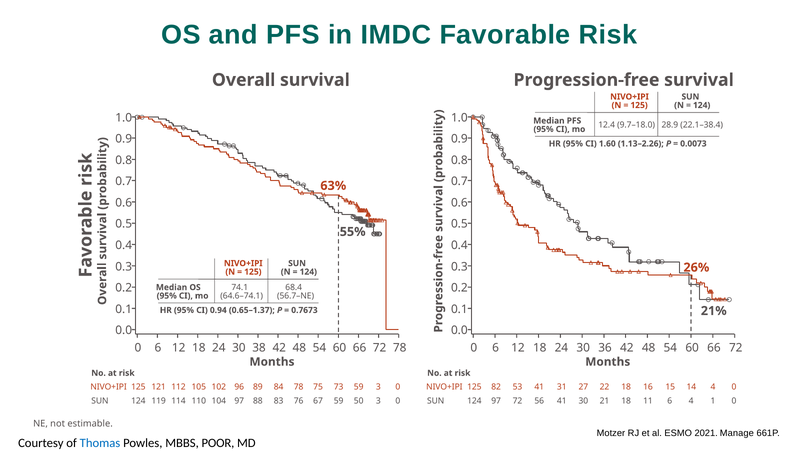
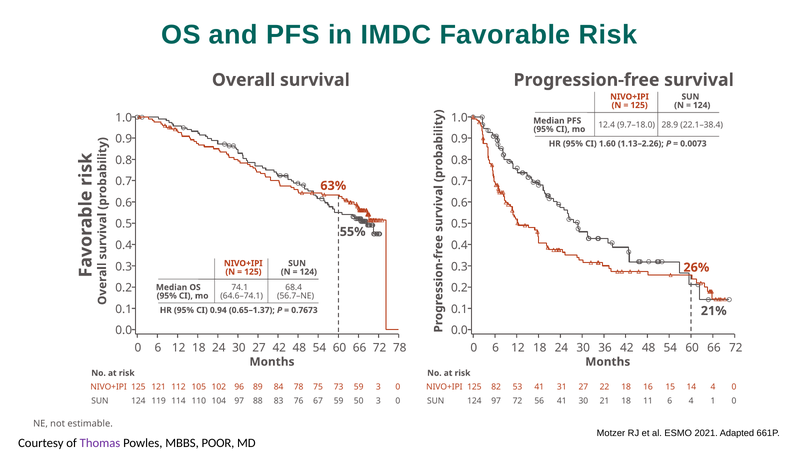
30 38: 38 -> 27
Manage: Manage -> Adapted
Thomas colour: blue -> purple
